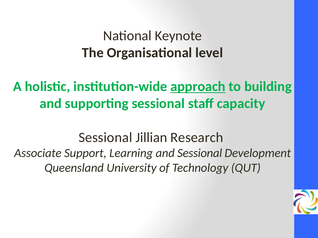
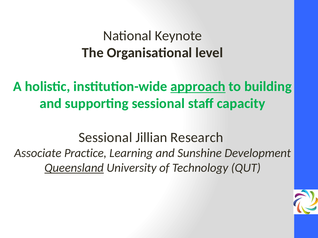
Support: Support -> Practice
and Sessional: Sessional -> Sunshine
Queensland underline: none -> present
